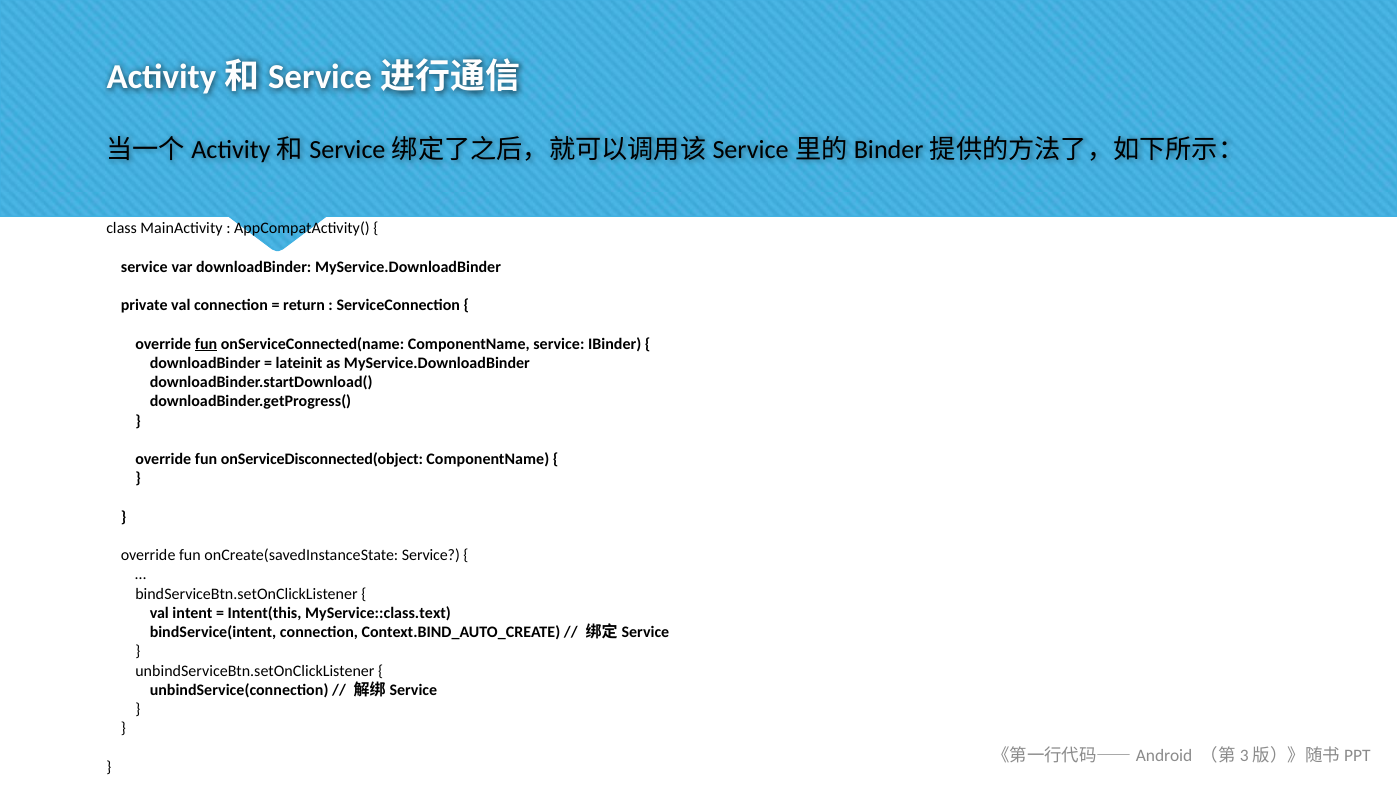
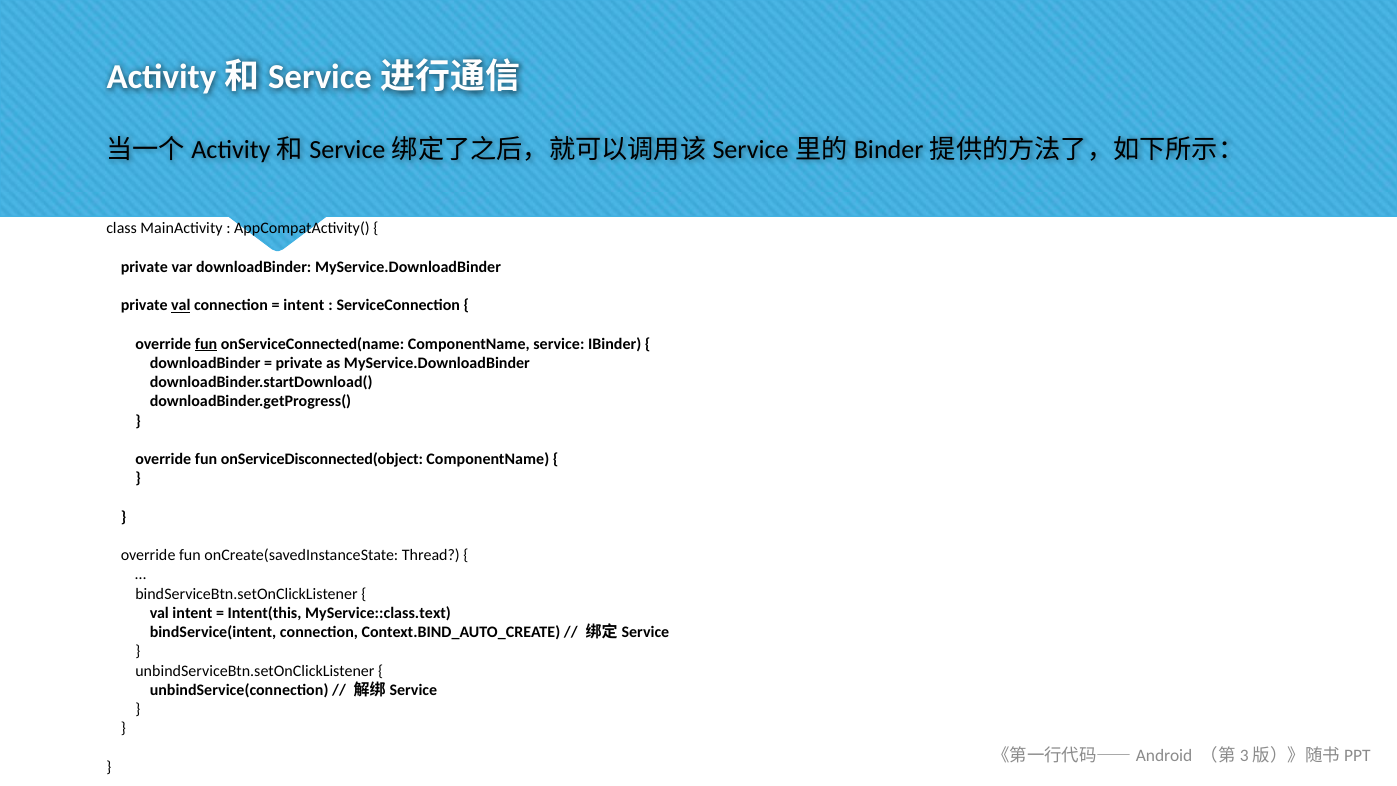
service at (144, 267): service -> private
val at (181, 305) underline: none -> present
return at (304, 305): return -> intent
lateinit at (299, 363): lateinit -> private
onCreate(savedInstanceState Service: Service -> Thread
